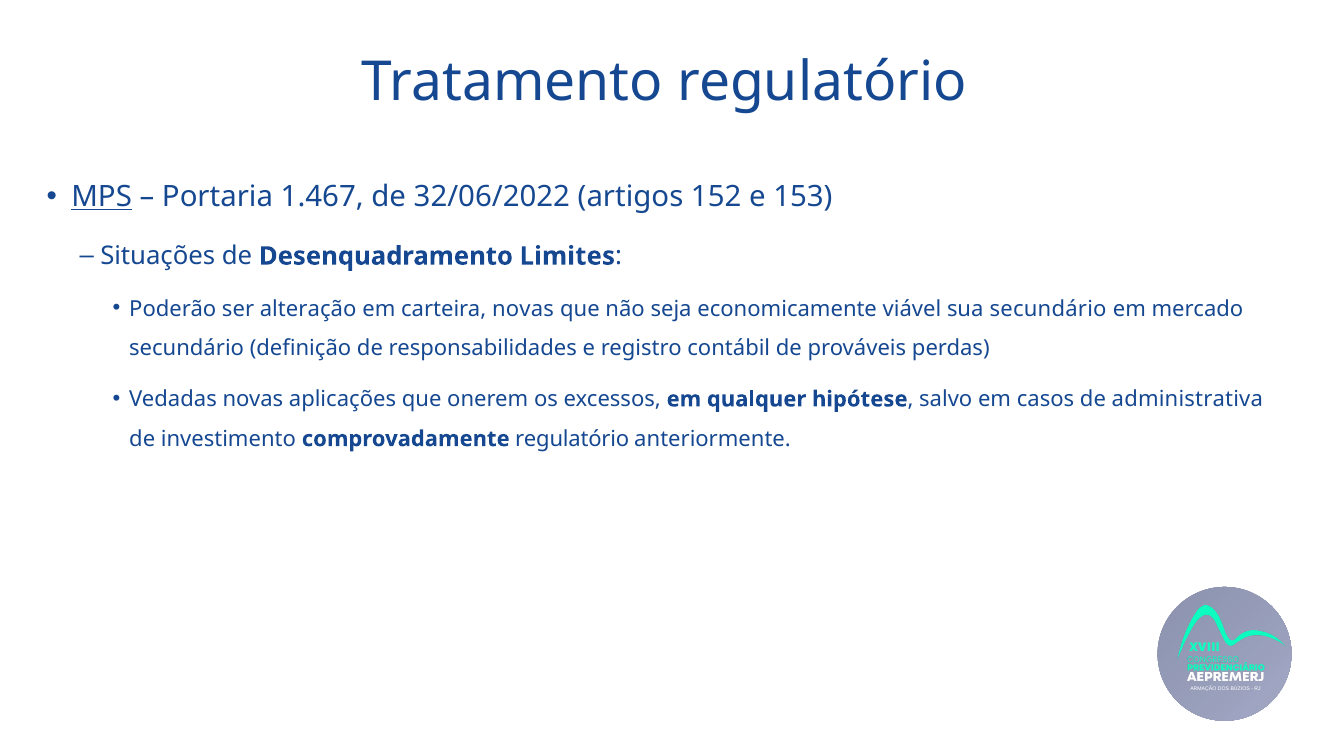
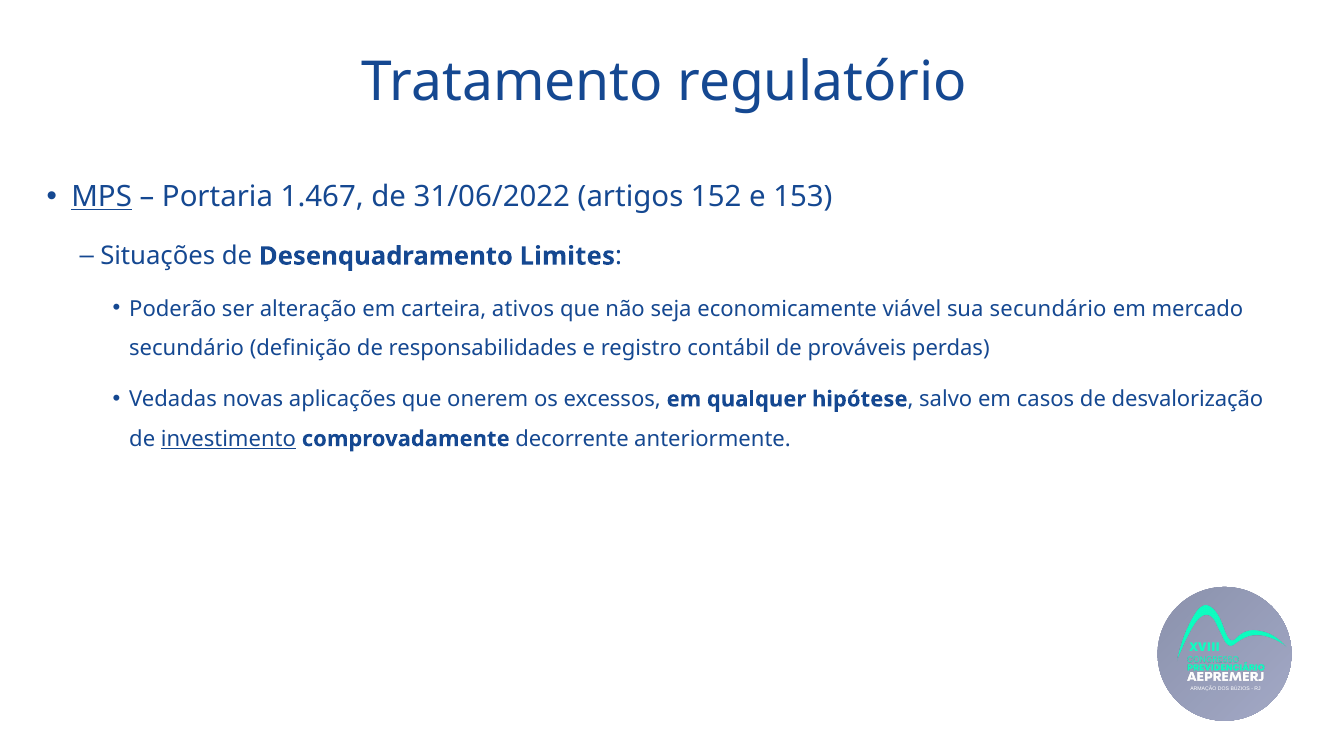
32/06/2022: 32/06/2022 -> 31/06/2022
carteira novas: novas -> ativos
administrativa: administrativa -> desvalorização
investimento underline: none -> present
comprovadamente regulatório: regulatório -> decorrente
